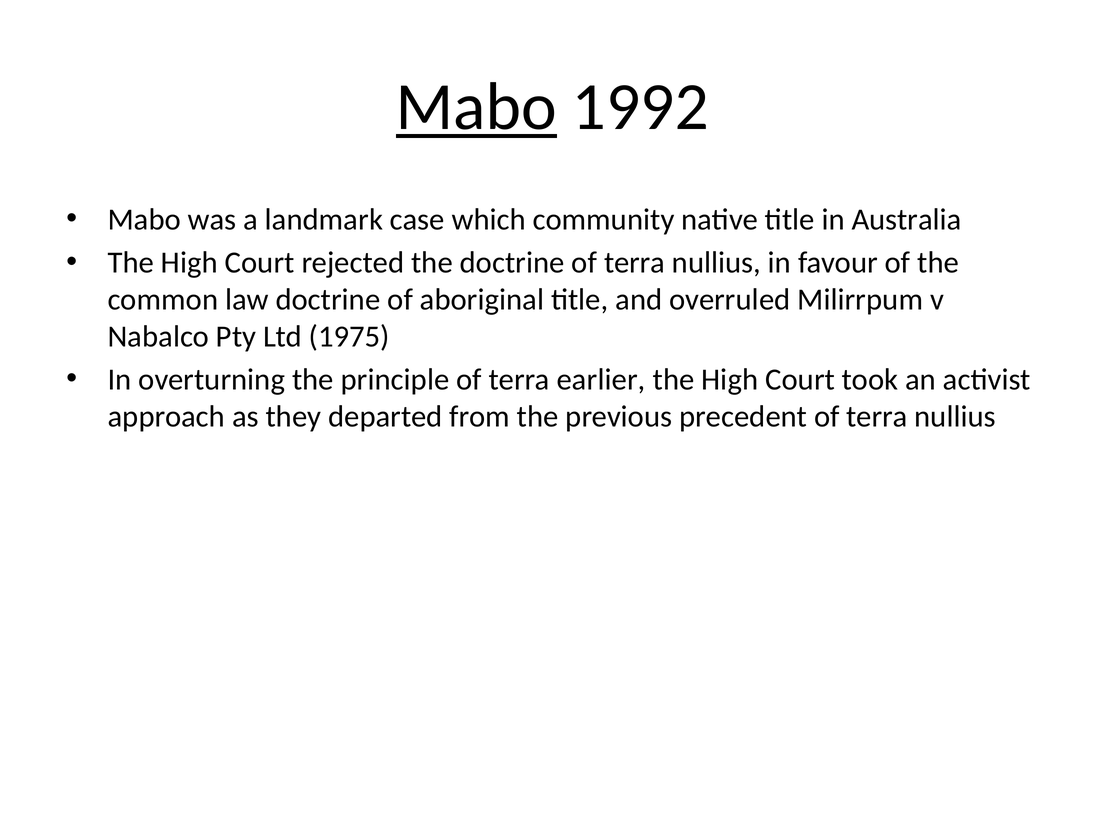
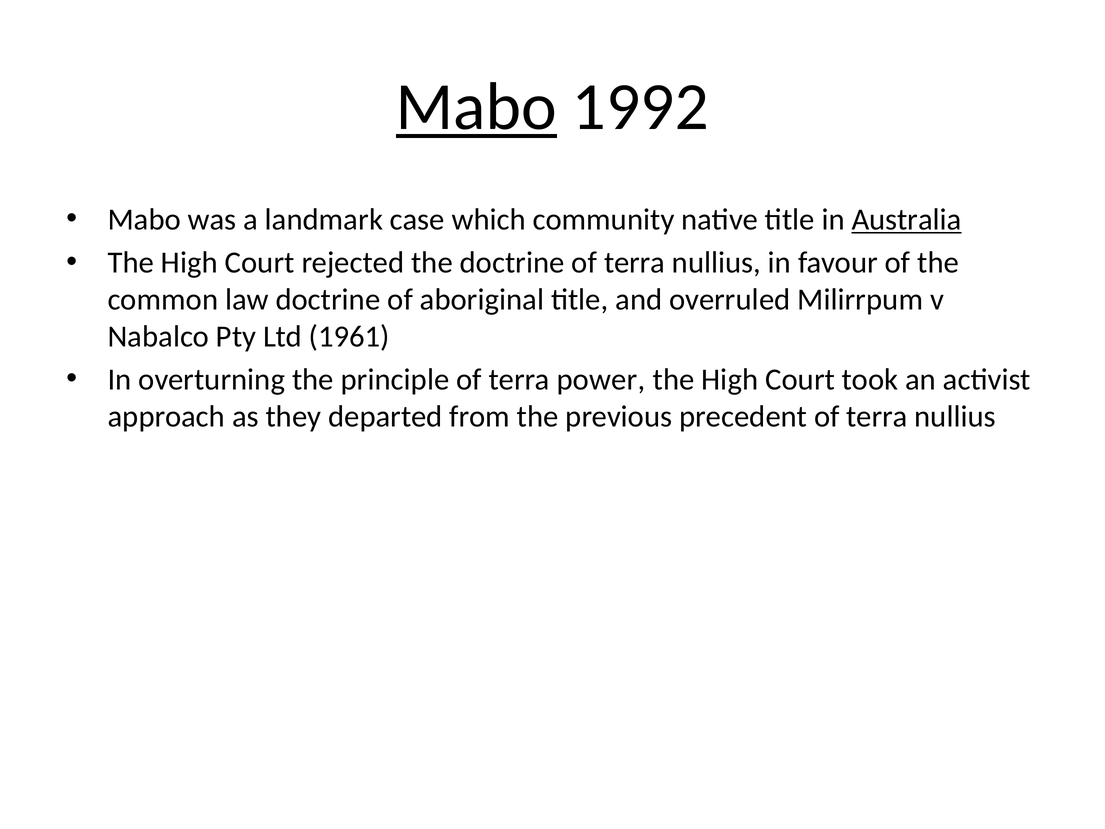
Australia underline: none -> present
1975: 1975 -> 1961
earlier: earlier -> power
